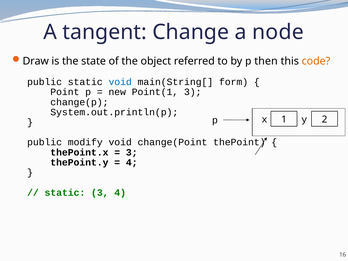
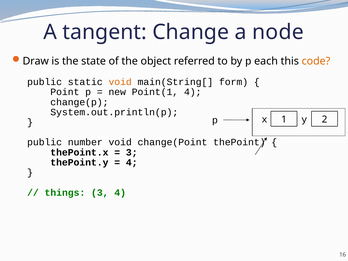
then: then -> each
void at (120, 82) colour: blue -> orange
Point(1 3: 3 -> 4
modify: modify -> number
static at (65, 193): static -> things
